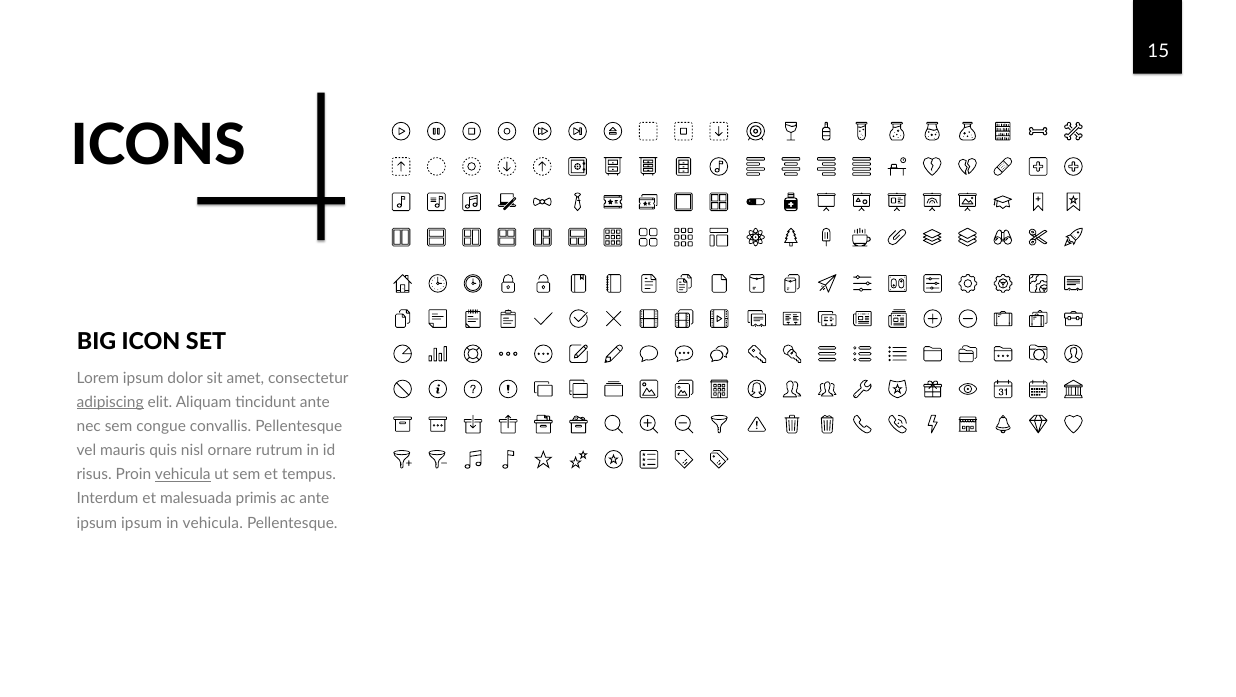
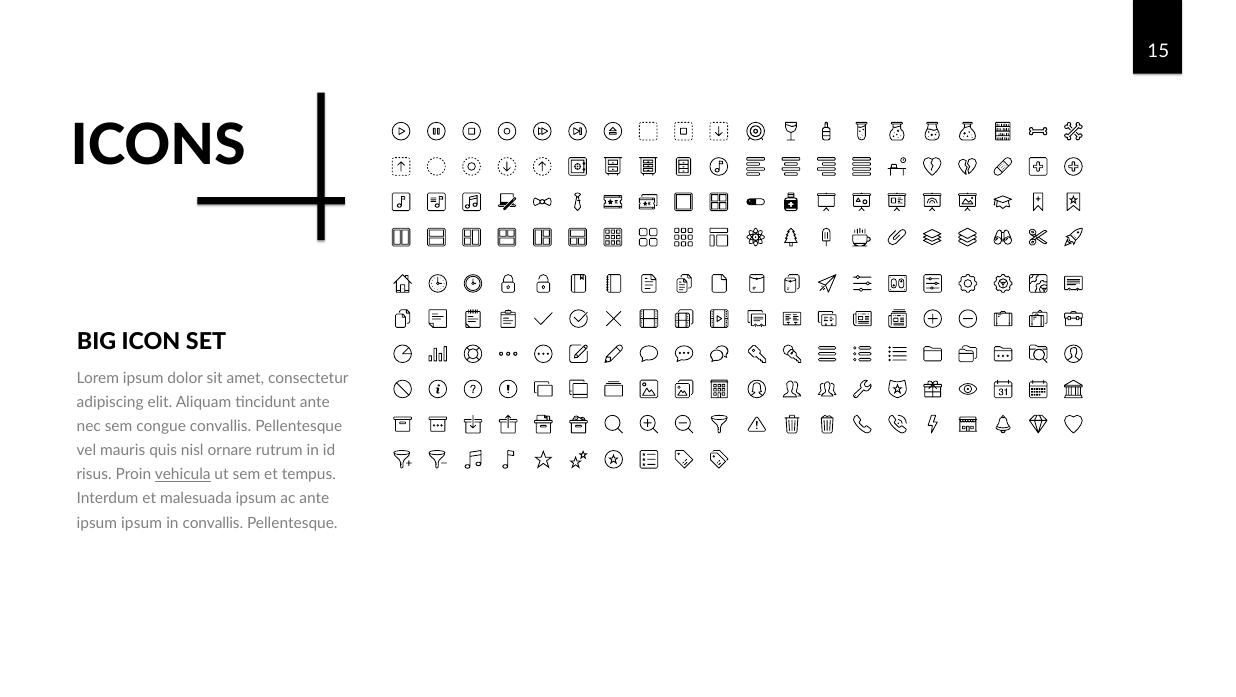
adipiscing underline: present -> none
malesuada primis: primis -> ipsum
in vehicula: vehicula -> convallis
